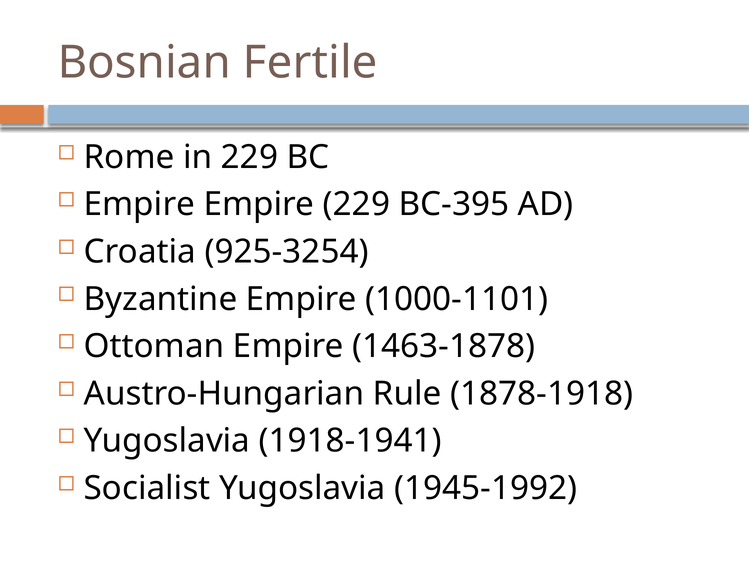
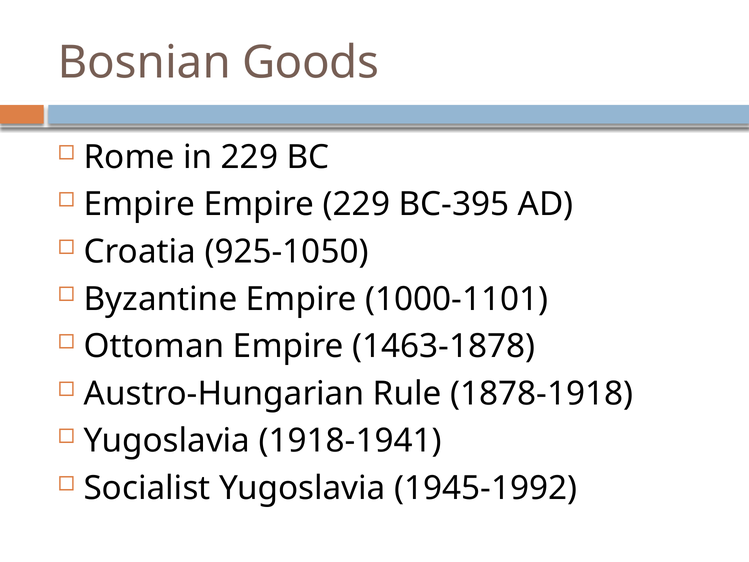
Fertile: Fertile -> Goods
925-3254: 925-3254 -> 925-1050
